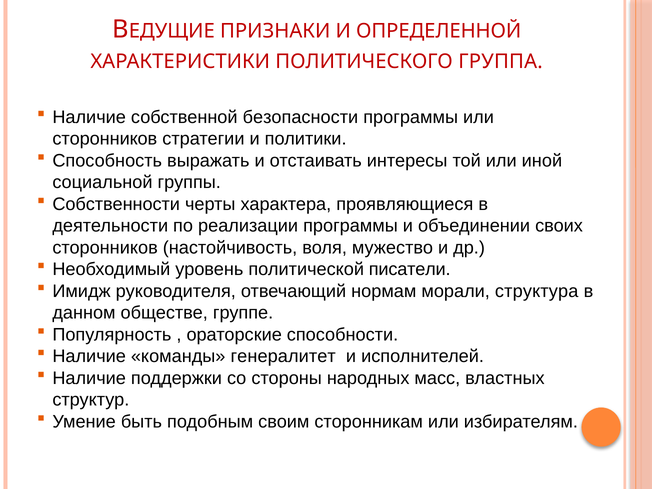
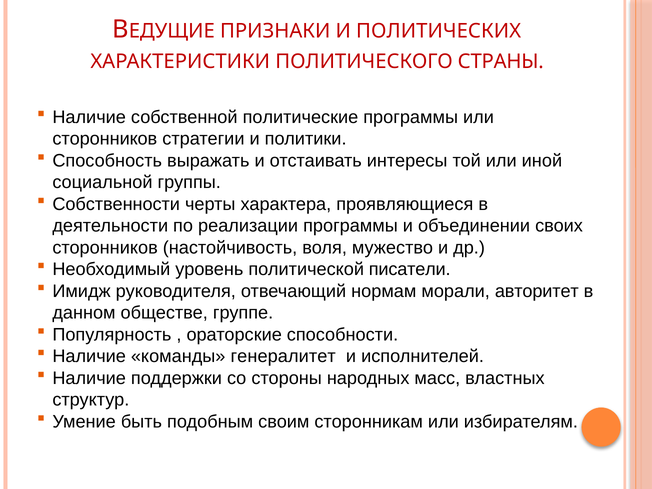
ОПРЕДЕЛЕННОЙ: ОПРЕДЕЛЕННОЙ -> ПОЛИТИЧЕСКИХ
ГРУППА: ГРУППА -> СТРАНЫ
безопасности: безопасности -> политические
структура: структура -> авторитет
